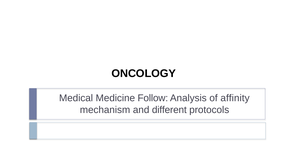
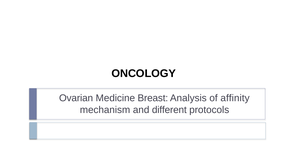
Medical: Medical -> Ovarian
Follow: Follow -> Breast
